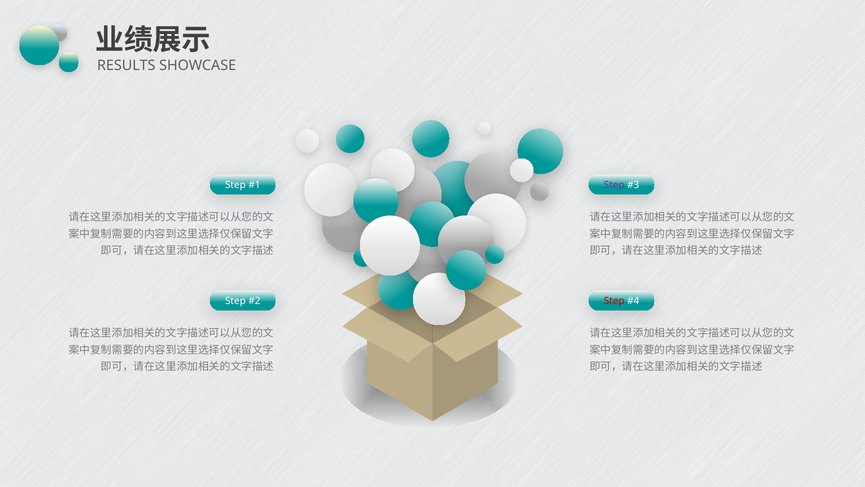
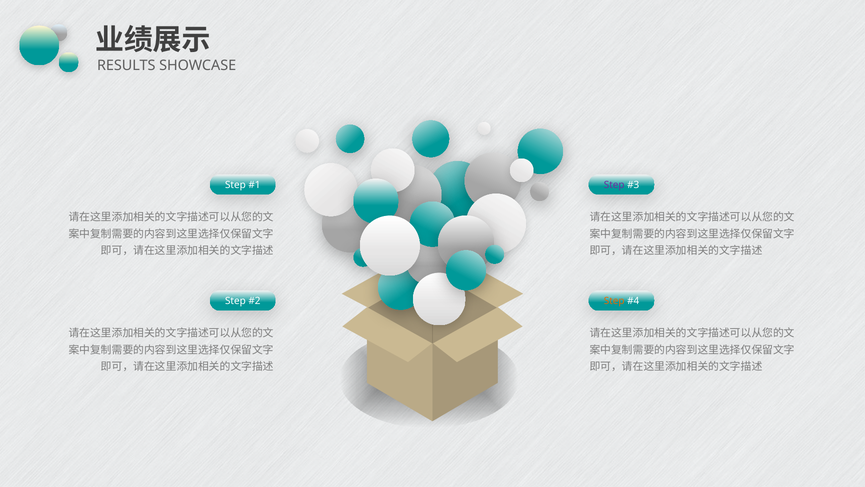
Step at (614, 301) colour: red -> orange
